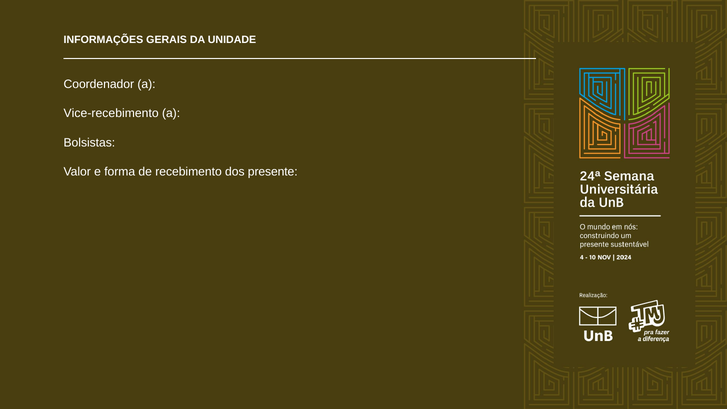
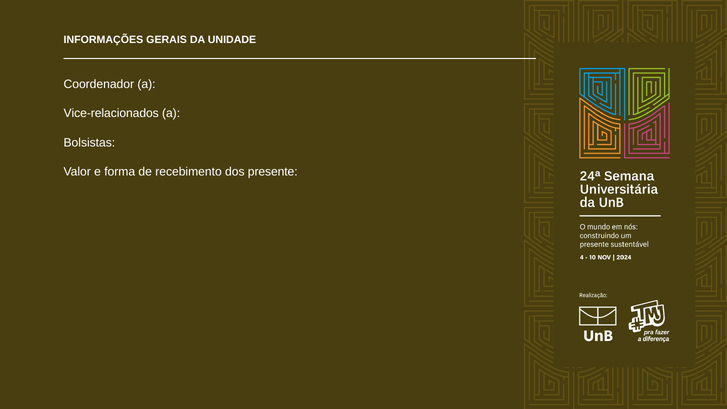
Vice-recebimento: Vice-recebimento -> Vice-relacionados
